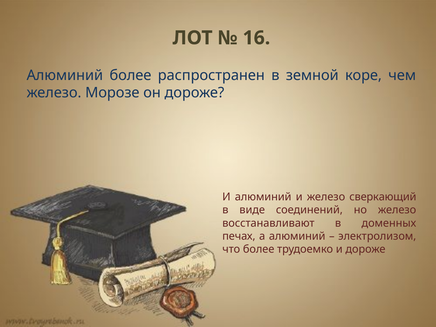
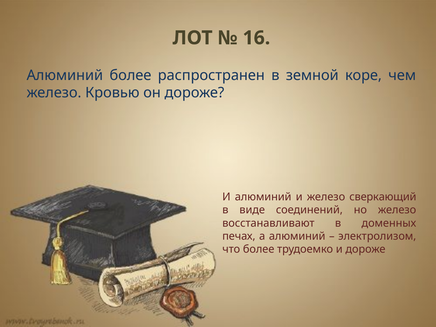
Морозе: Морозе -> Кровью
